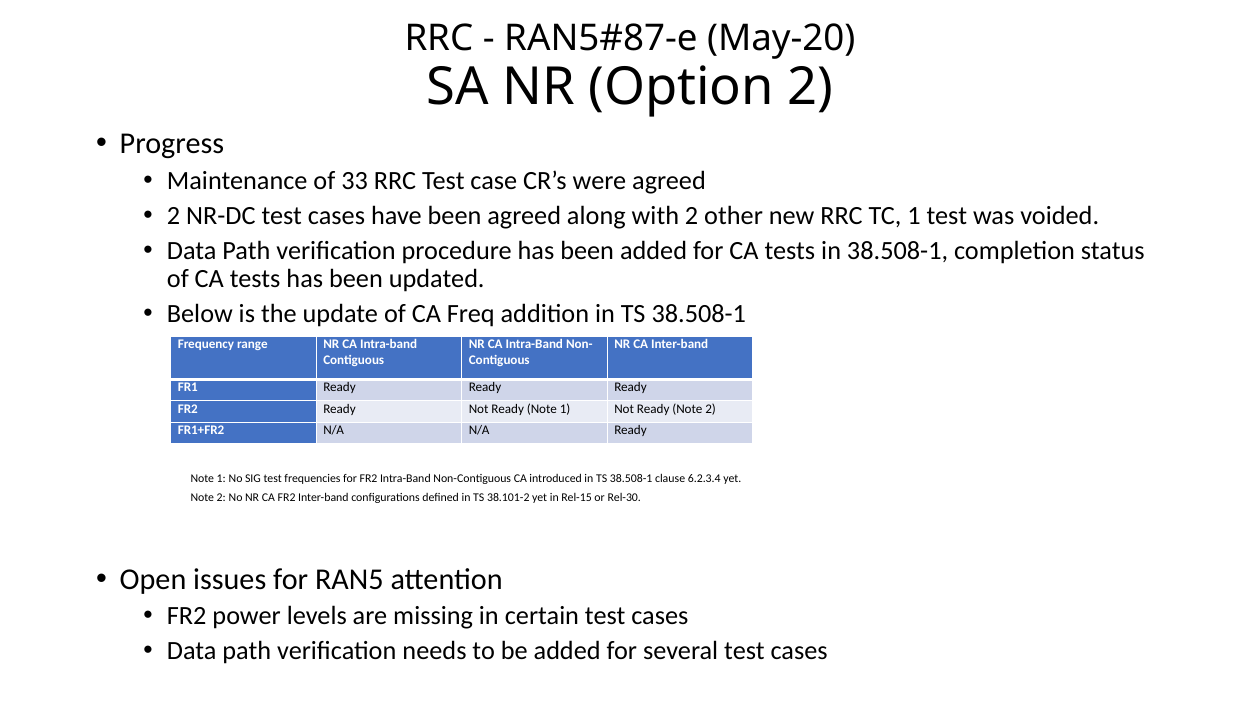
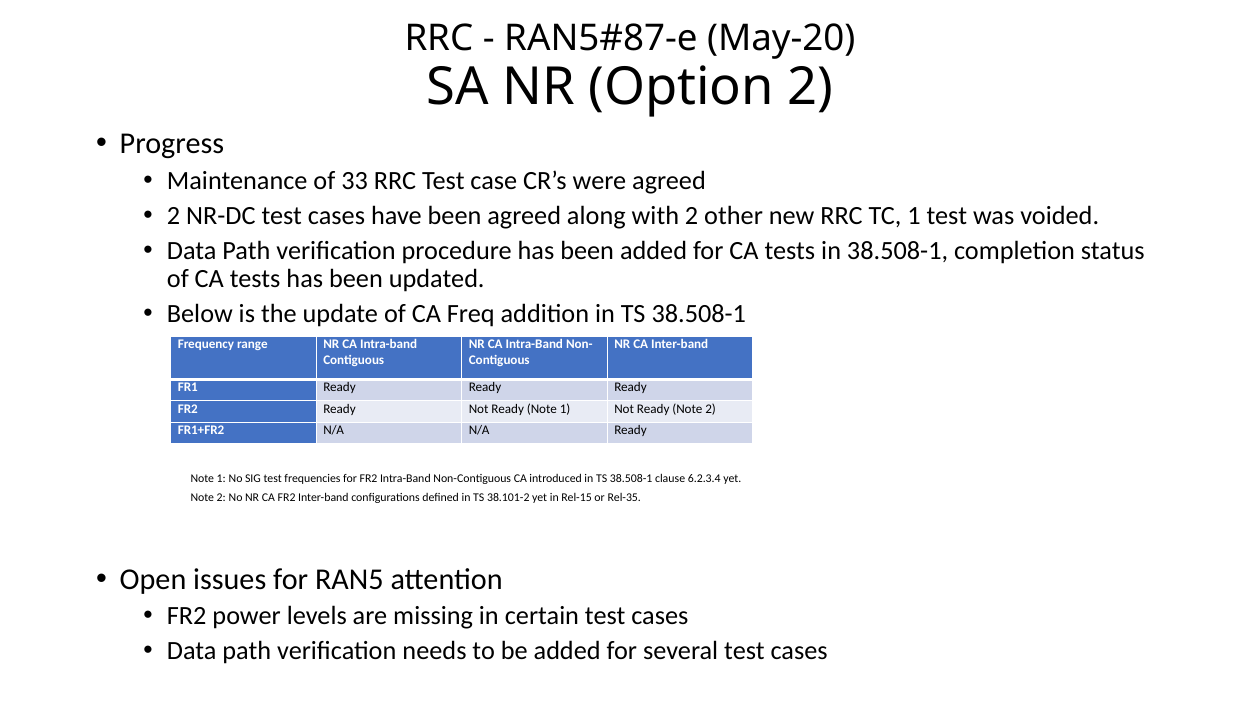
Rel-30: Rel-30 -> Rel-35
